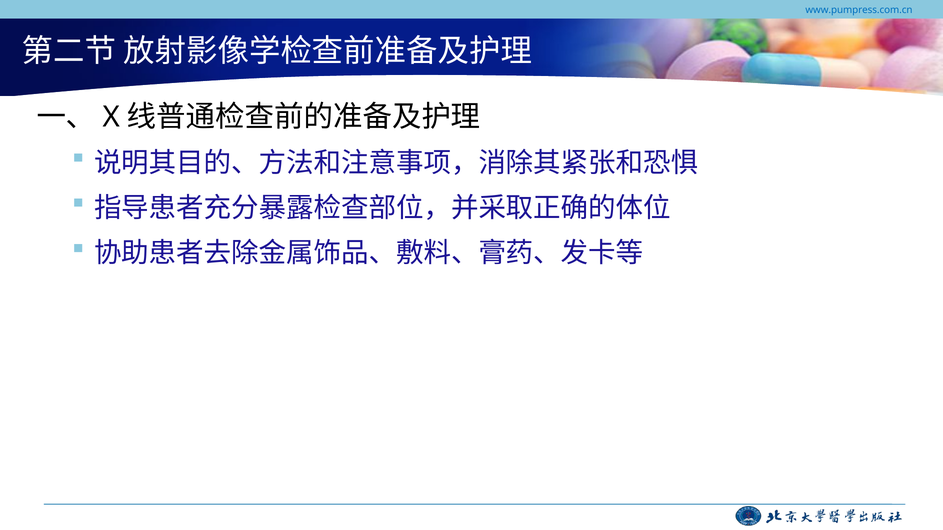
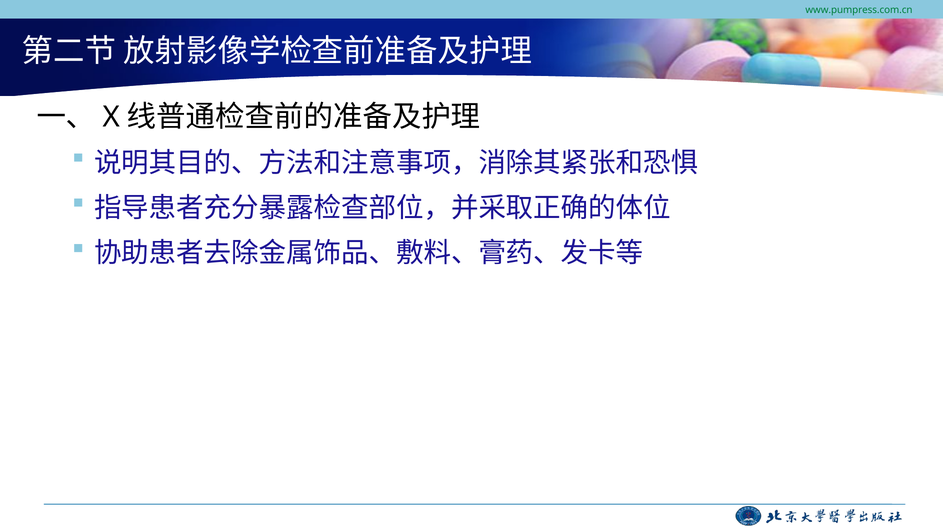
www.pumpress.com.cn colour: blue -> green
